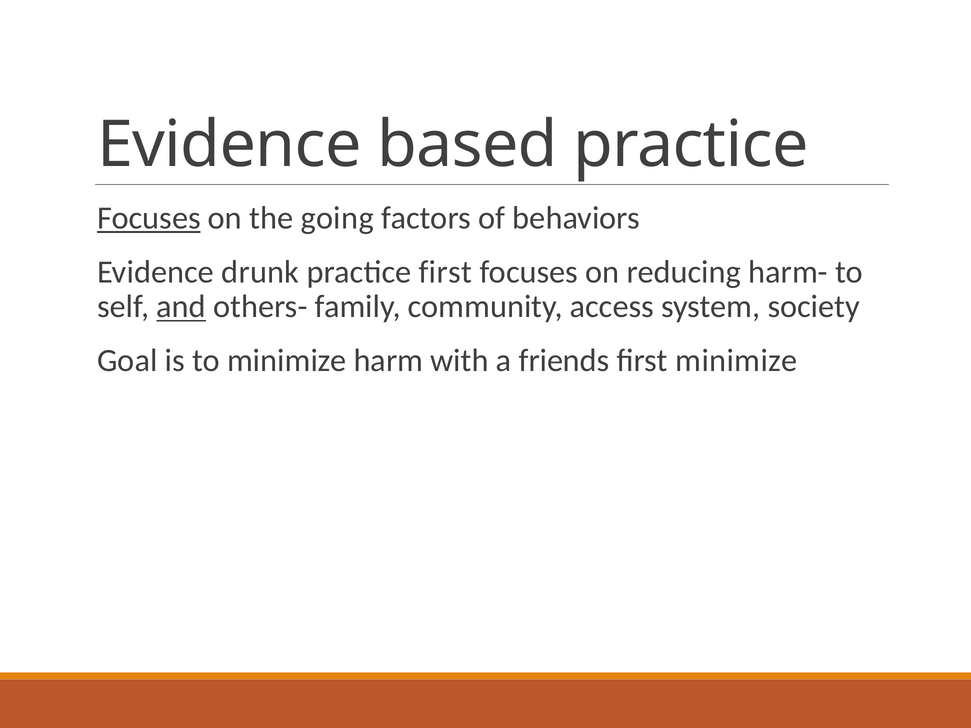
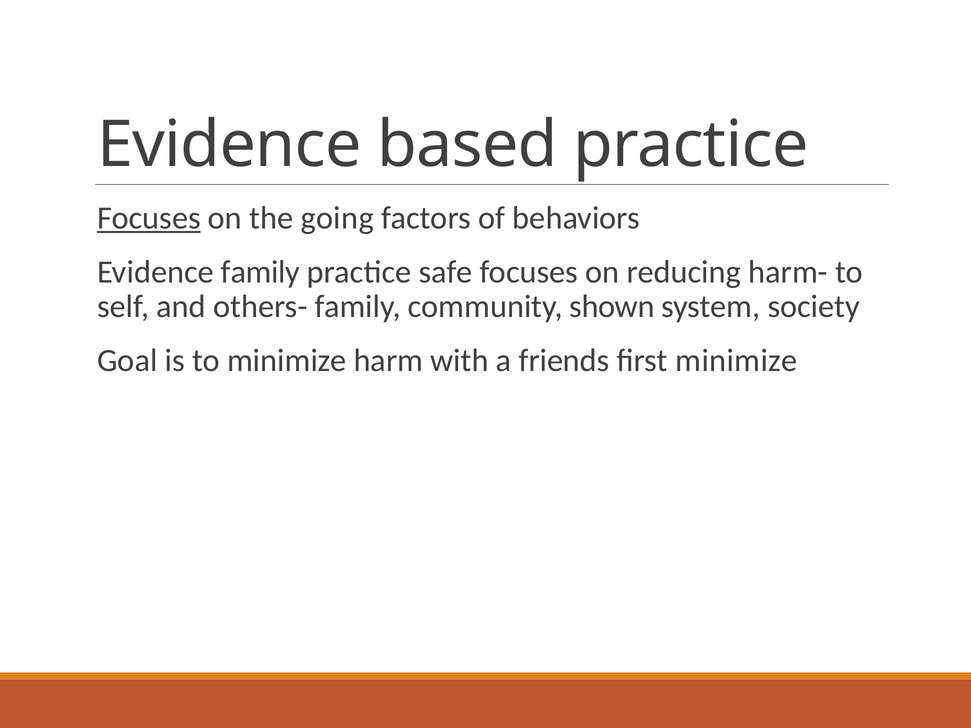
Evidence drunk: drunk -> family
practice first: first -> safe
and underline: present -> none
access: access -> shown
